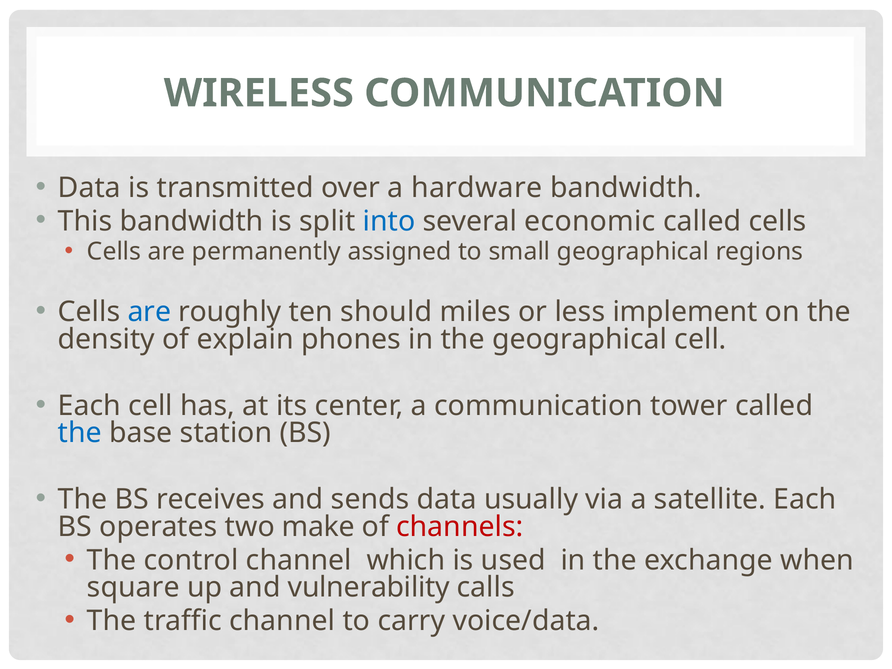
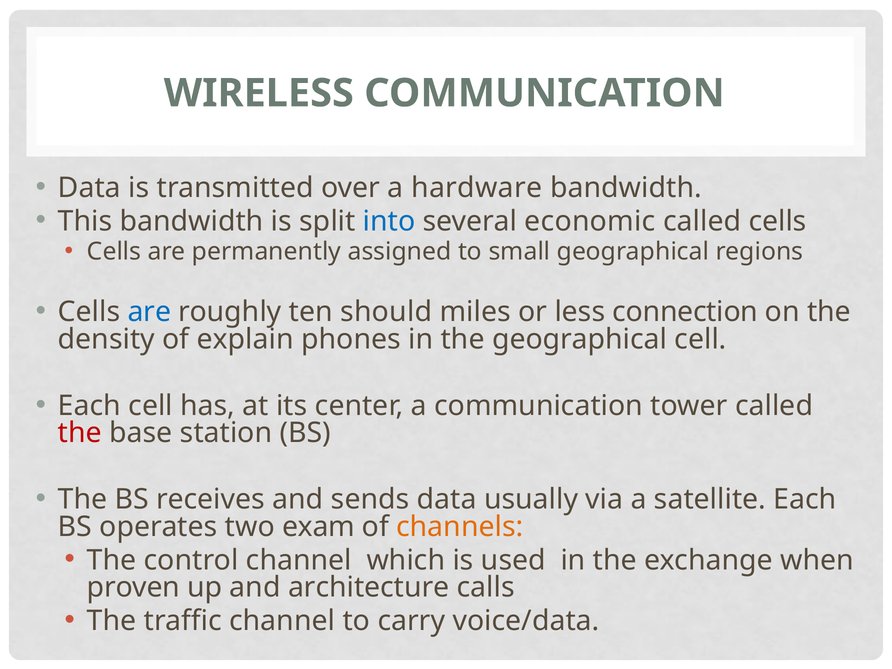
implement: implement -> connection
the at (80, 433) colour: blue -> red
make: make -> exam
channels colour: red -> orange
square: square -> proven
vulnerability: vulnerability -> architecture
